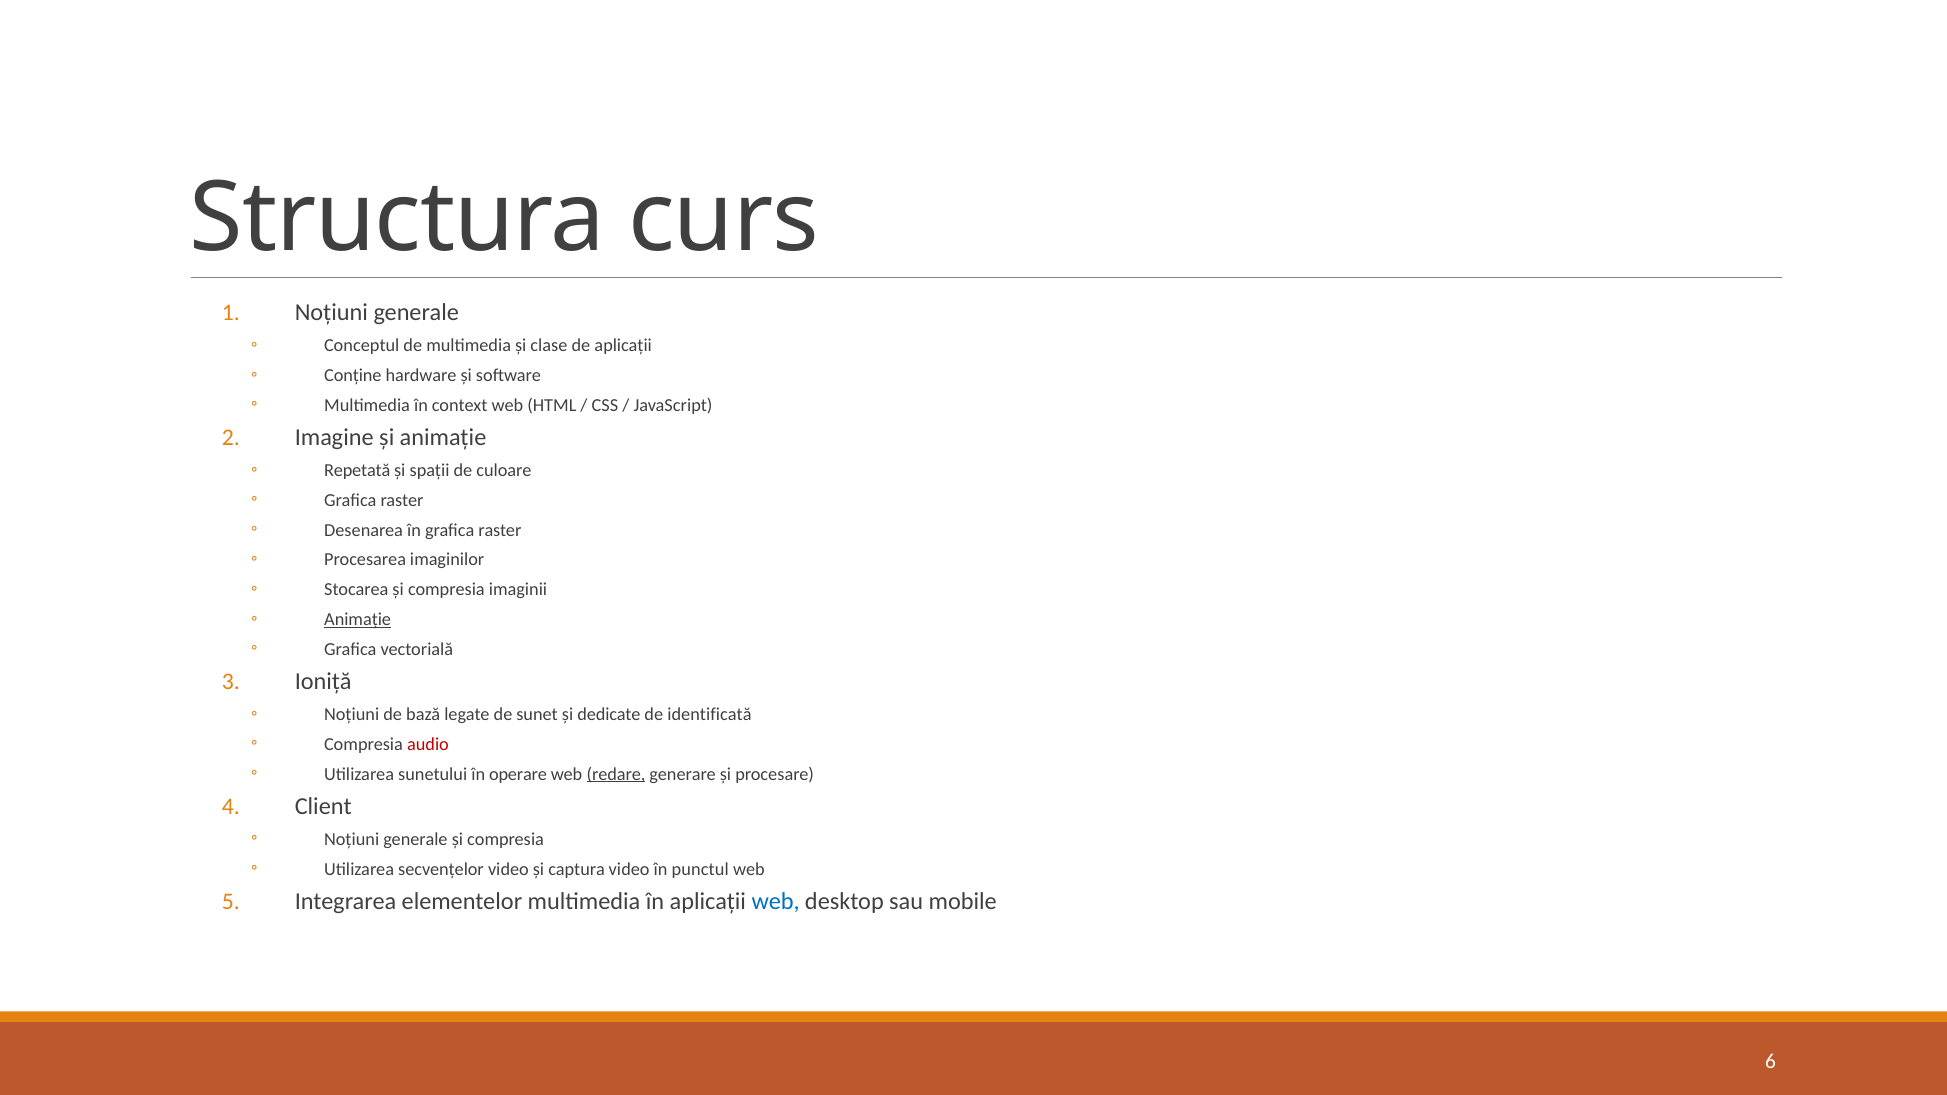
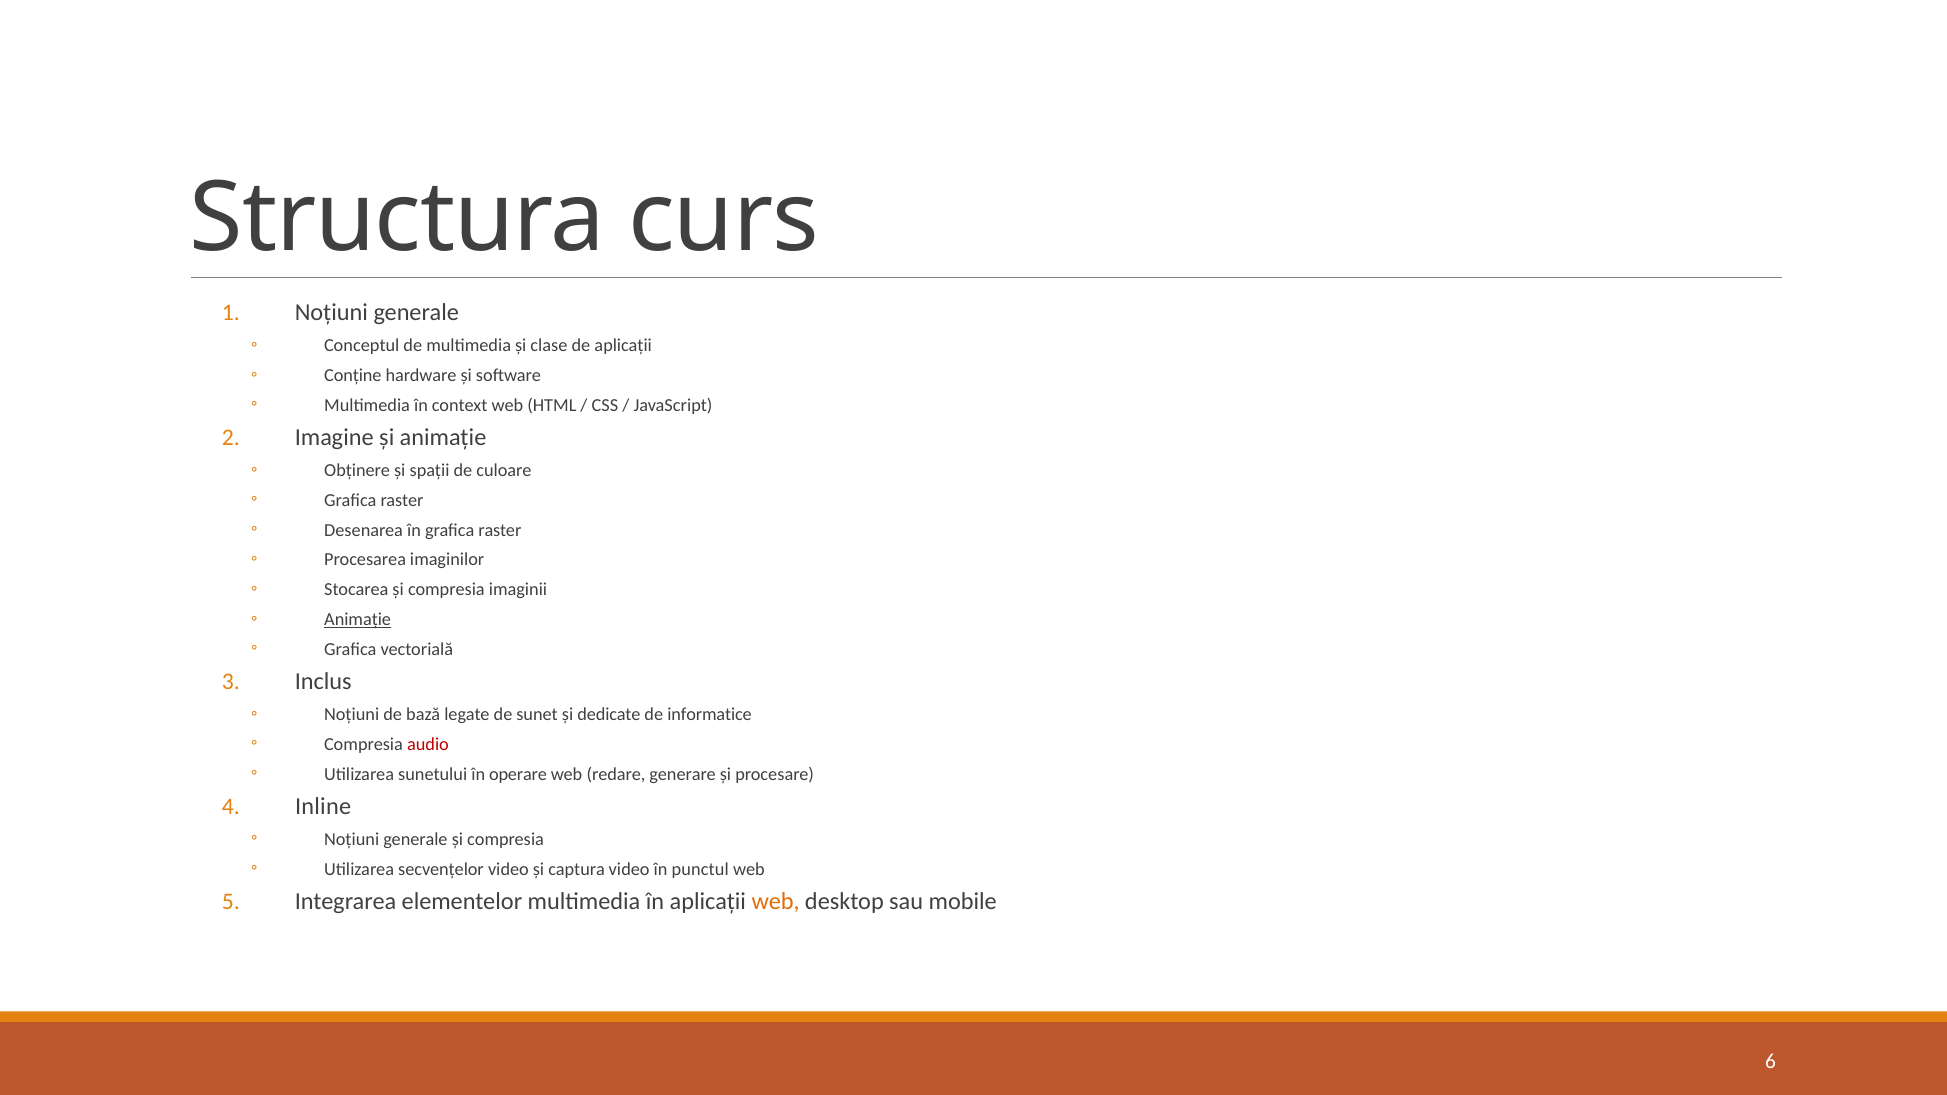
Repetată: Repetată -> Obținere
Ioniță: Ioniță -> Inclus
identificată: identificată -> informatice
redare underline: present -> none
Client: Client -> Inline
web at (776, 902) colour: blue -> orange
